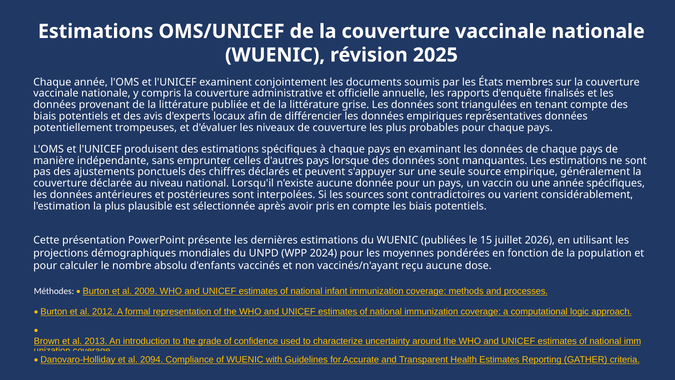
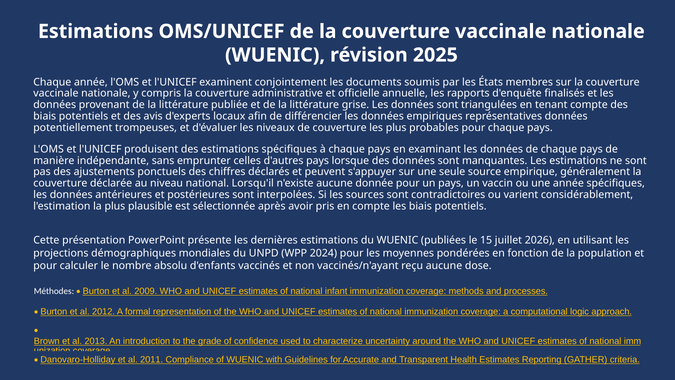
2094: 2094 -> 2011
